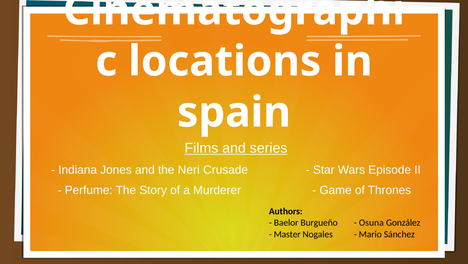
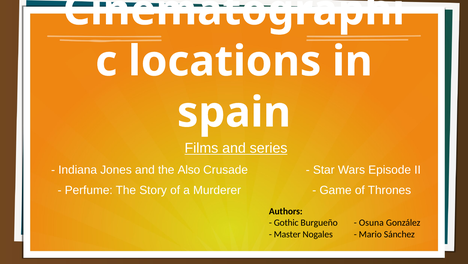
Neri: Neri -> Also
Baelor: Baelor -> Gothic
